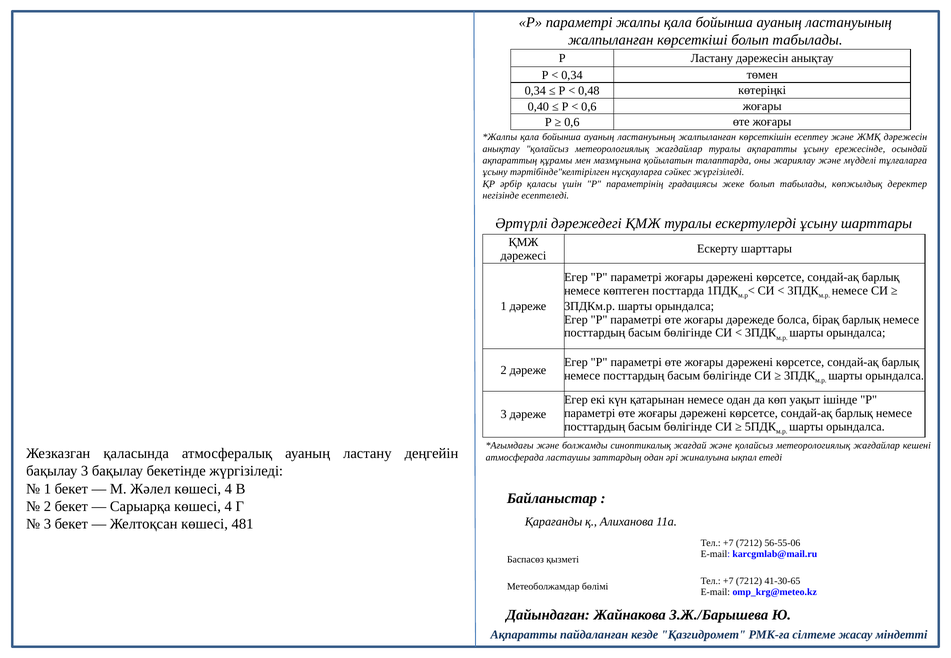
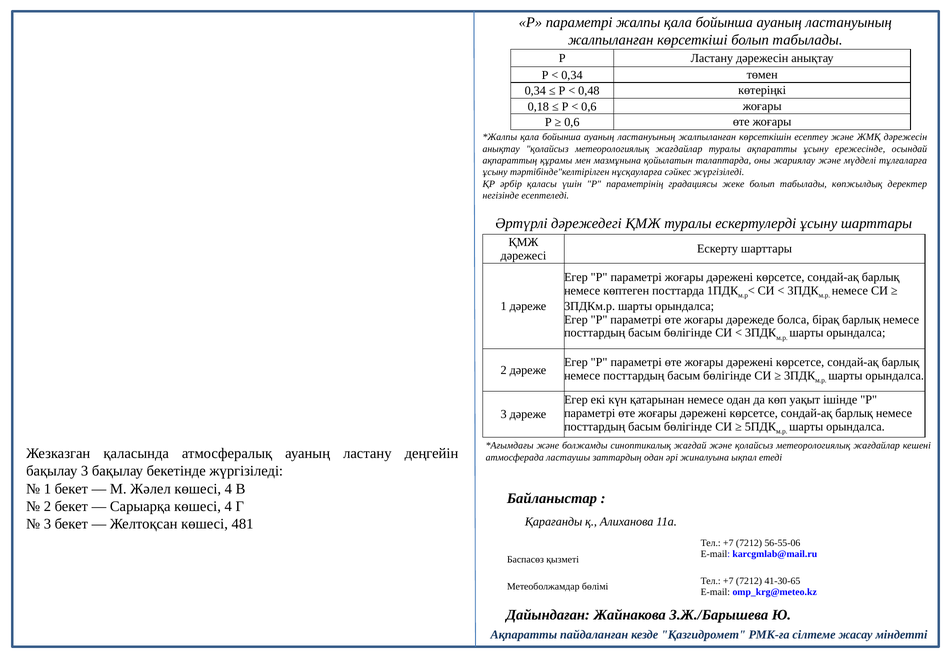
0,40: 0,40 -> 0,18
